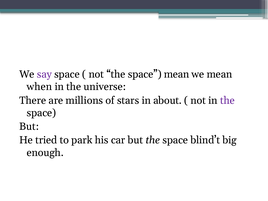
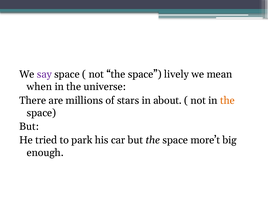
space mean: mean -> lively
the at (227, 100) colour: purple -> orange
blind’t: blind’t -> more’t
